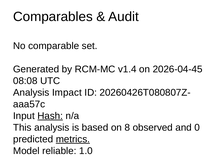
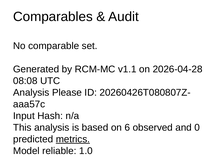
v1.4: v1.4 -> v1.1
2026-04-45: 2026-04-45 -> 2026-04-28
Impact: Impact -> Please
Hash underline: present -> none
8: 8 -> 6
